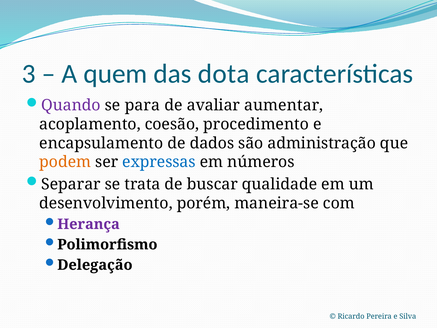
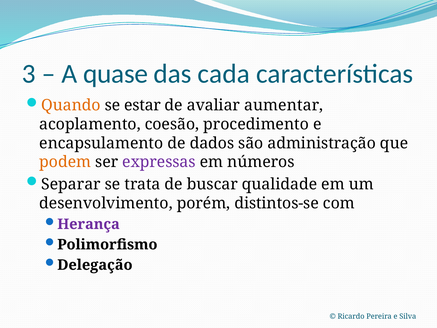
quem: quem -> quase
dota: dota -> cada
Quando colour: purple -> orange
para: para -> estar
expressas colour: blue -> purple
maneira-se: maneira-se -> distintos-se
